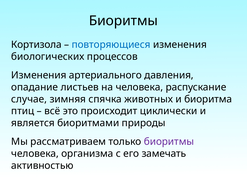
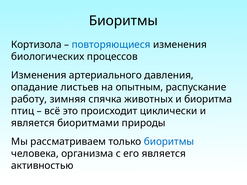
на человека: человека -> опытным
случае: случае -> работу
биоритмы at (169, 142) colour: purple -> blue
его замечать: замечать -> является
